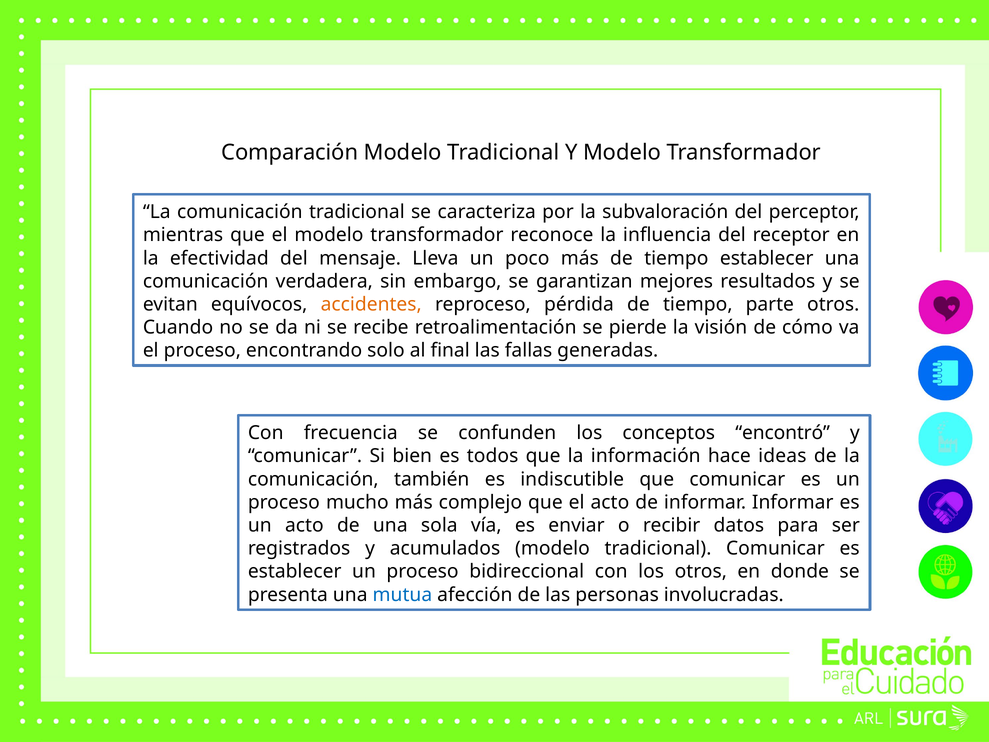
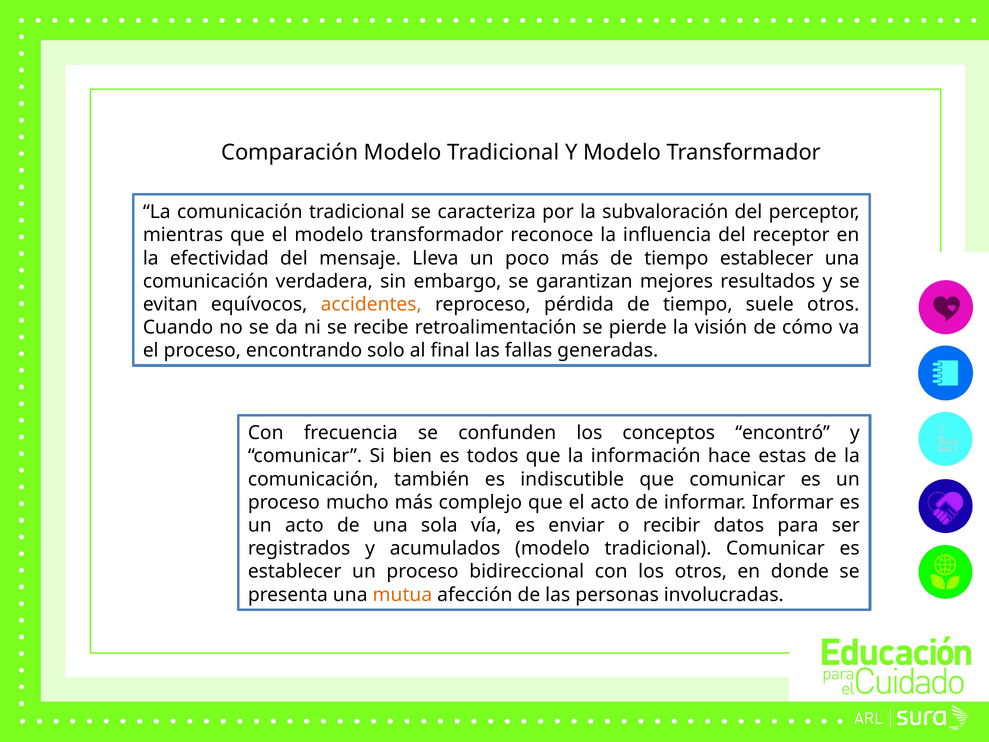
parte: parte -> suele
ideas: ideas -> estas
mutua colour: blue -> orange
